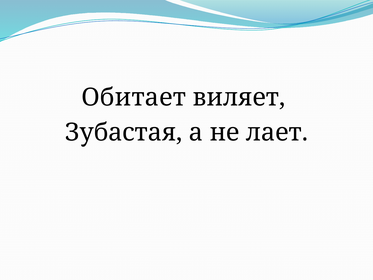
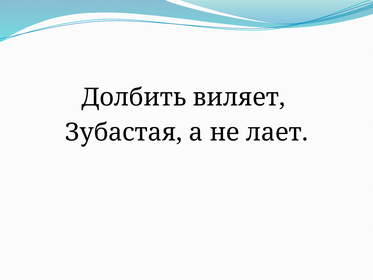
Обитает: Обитает -> Долбить
